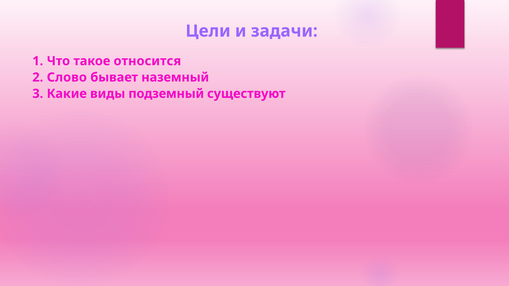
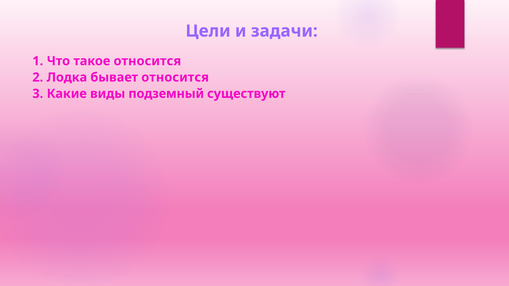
Слово: Слово -> Лодка
бывает наземный: наземный -> относится
